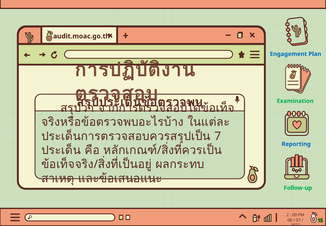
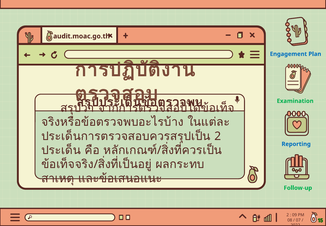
7 at (218, 136): 7 -> 2
